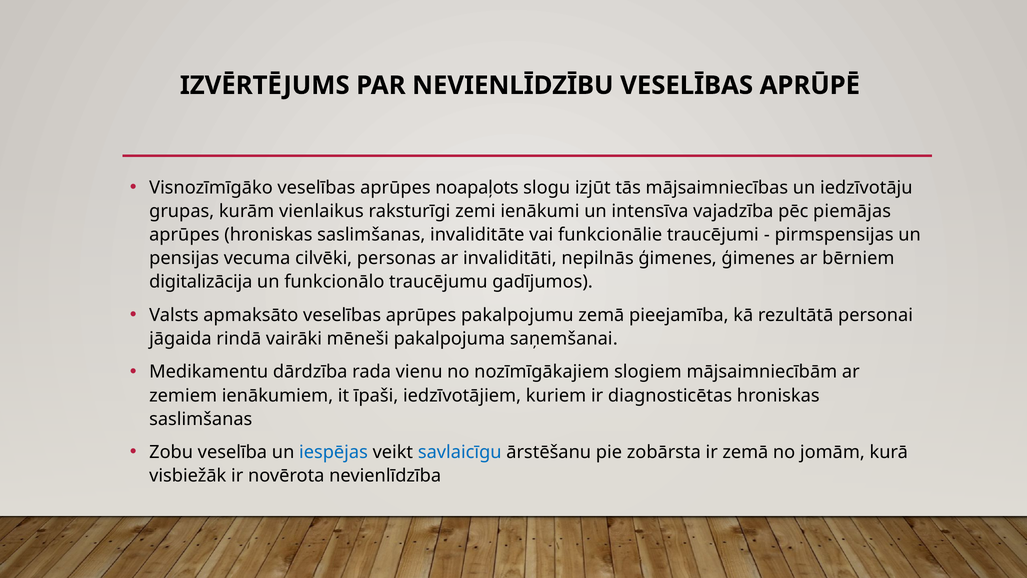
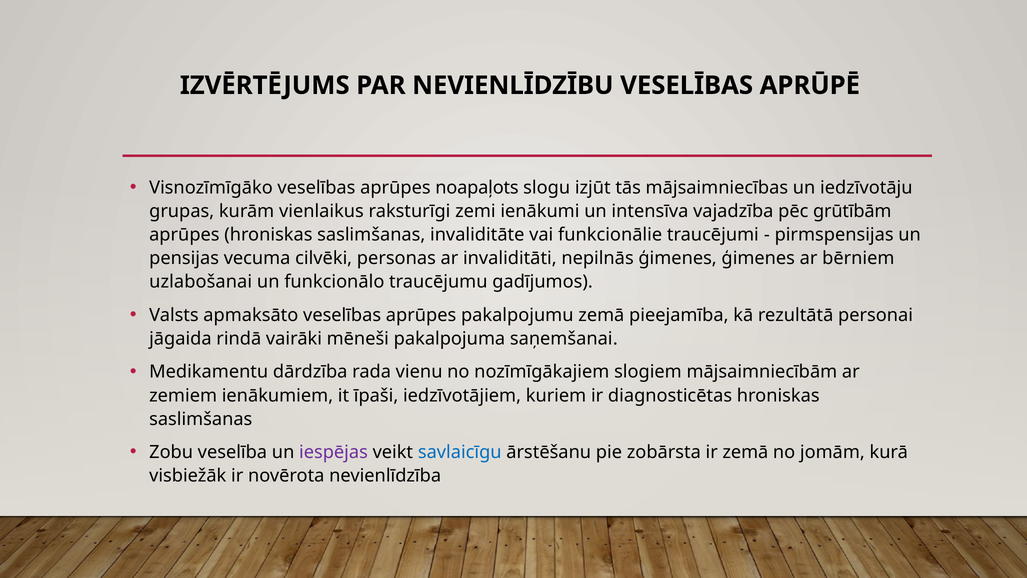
piemājas: piemājas -> grūtībām
digitalizācija: digitalizācija -> uzlabošanai
iespējas colour: blue -> purple
